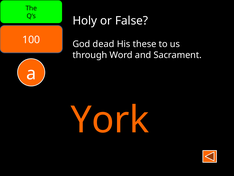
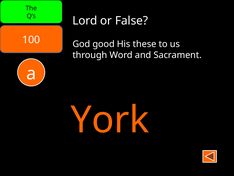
Holy: Holy -> Lord
dead: dead -> good
